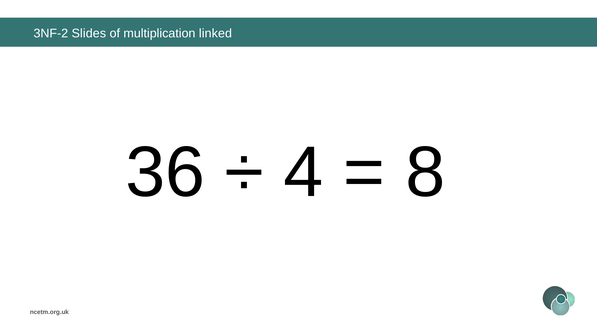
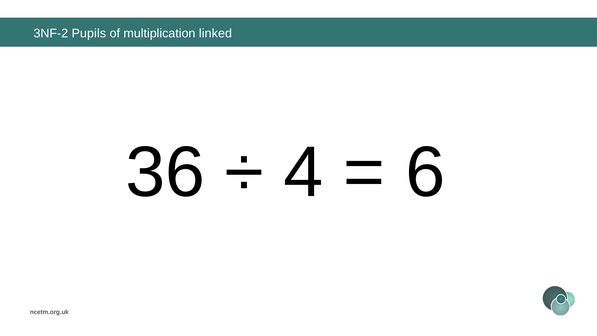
Slides: Slides -> Pupils
8: 8 -> 6
